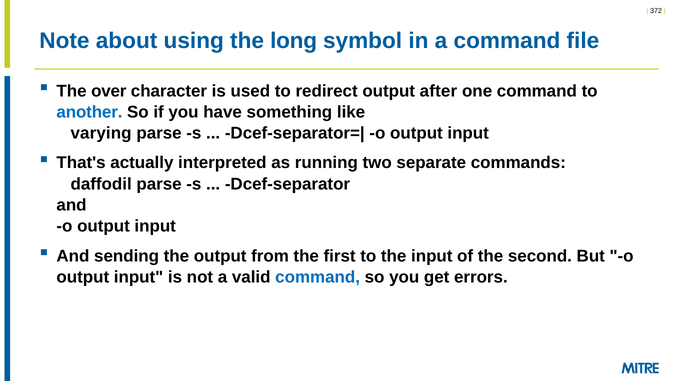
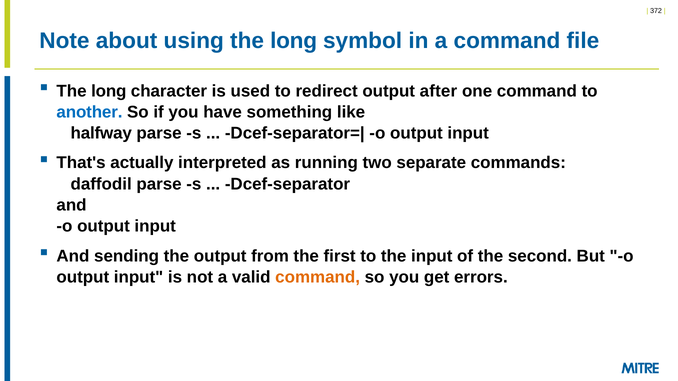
over at (109, 91): over -> long
varying: varying -> halfway
command at (318, 277) colour: blue -> orange
